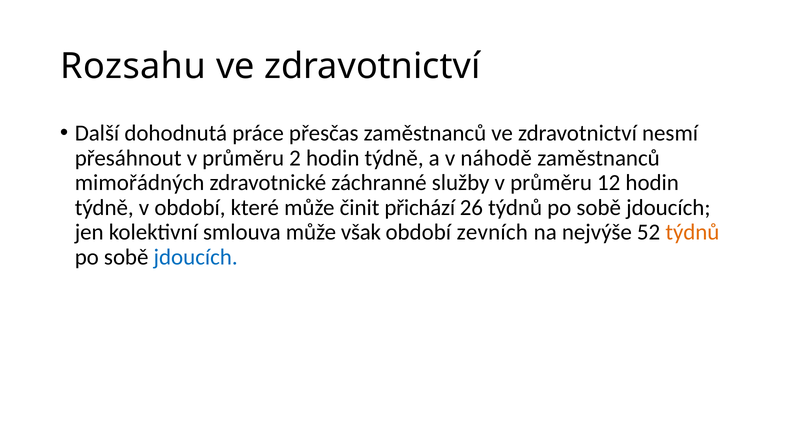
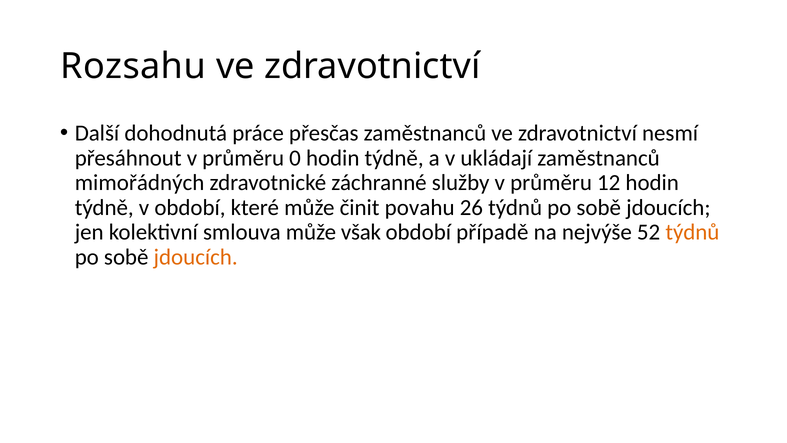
2: 2 -> 0
náhodě: náhodě -> ukládají
přichází: přichází -> povahu
zevních: zevních -> případě
jdoucích at (196, 257) colour: blue -> orange
